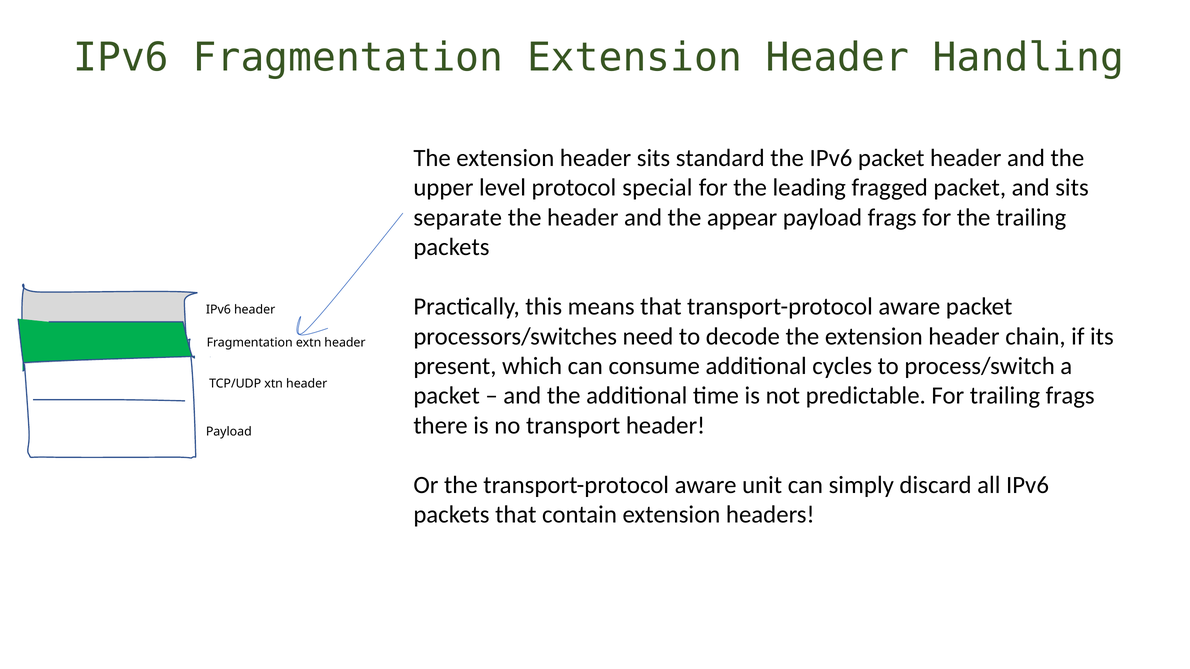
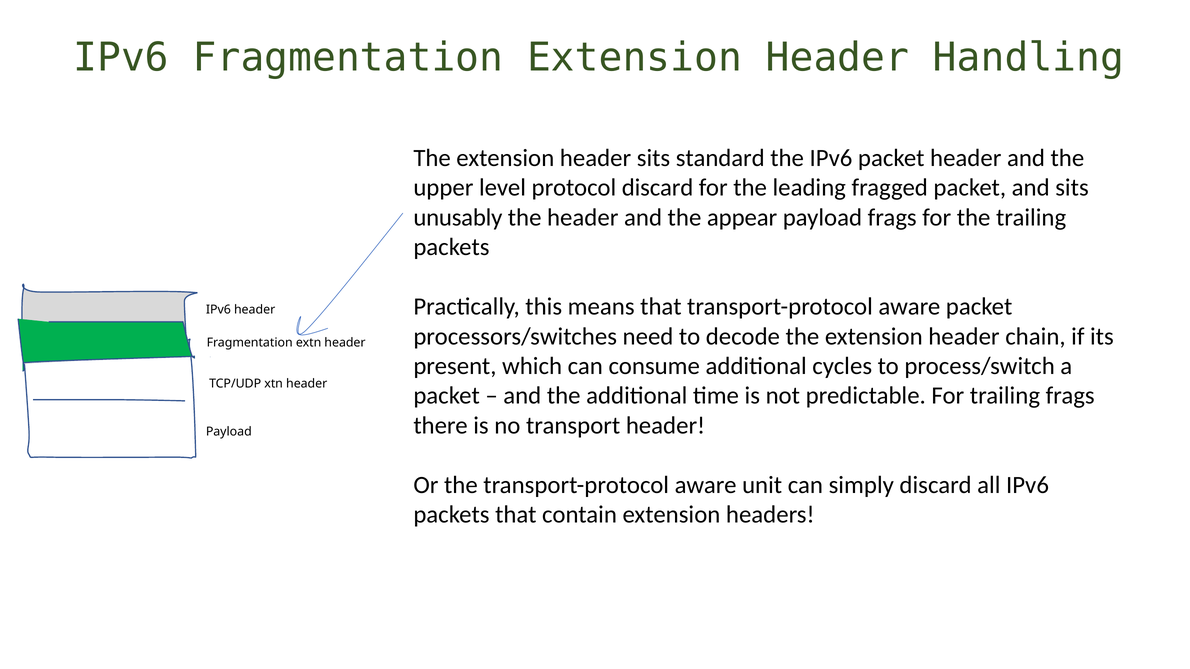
protocol special: special -> discard
separate: separate -> unusably
